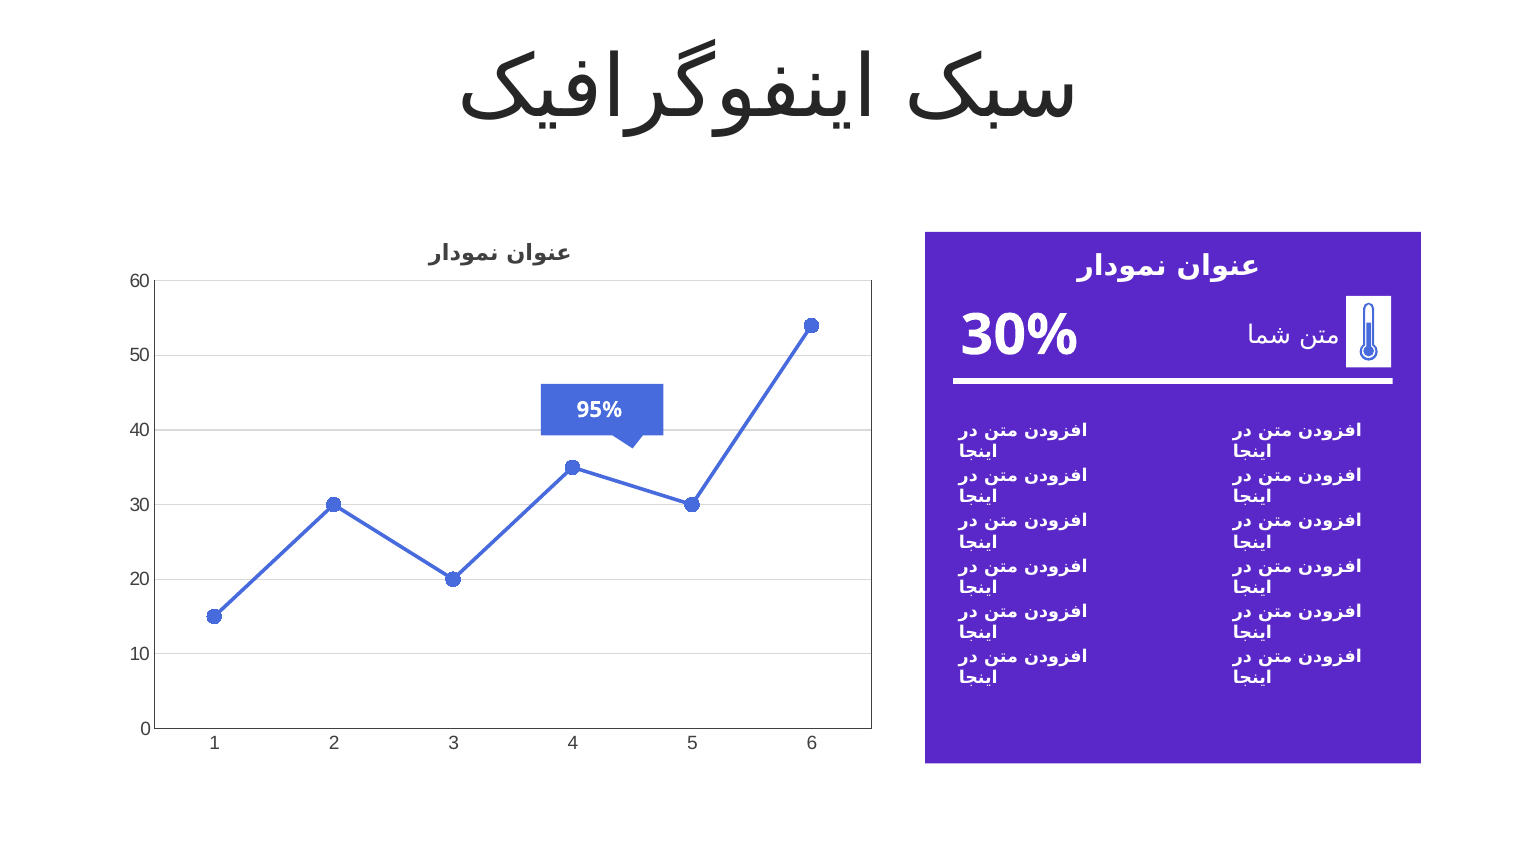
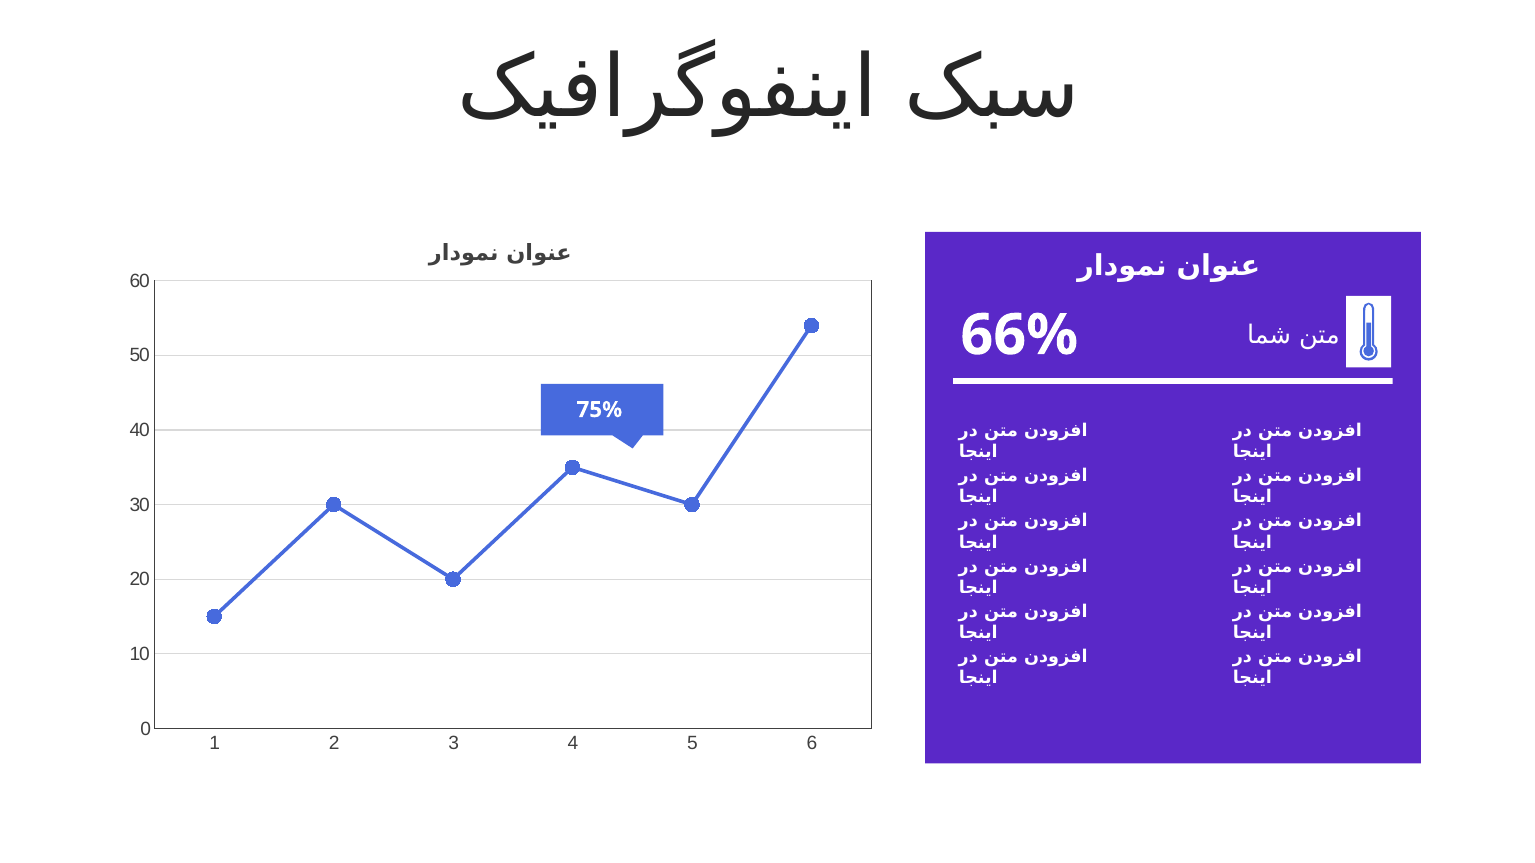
30%: 30% -> 66%
95%: 95% -> 75%
